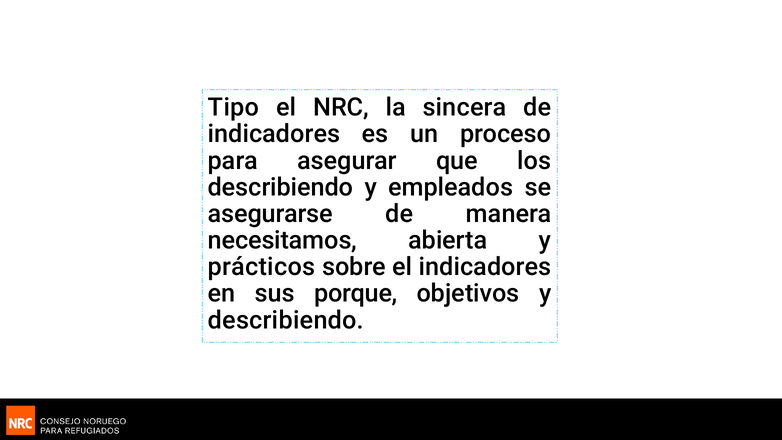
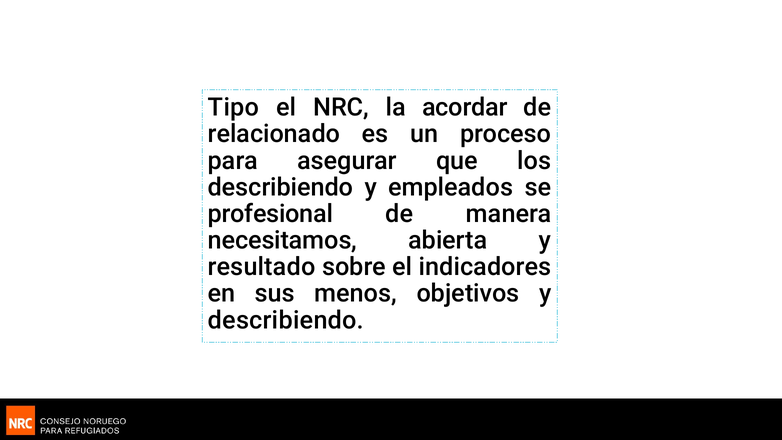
sincera: sincera -> acordar
indicadores at (274, 134): indicadores -> relacionado
asegurarse: asegurarse -> profesional
prácticos: prácticos -> resultado
porque: porque -> menos
